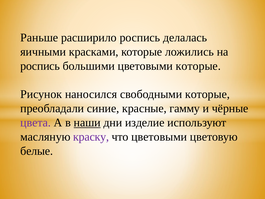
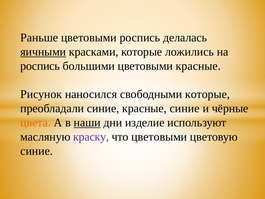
Раньше расширило: расширило -> цветовыми
яичными underline: none -> present
цветовыми которые: которые -> красные
красные гамму: гамму -> синие
цвета colour: purple -> orange
белые at (37, 151): белые -> синие
